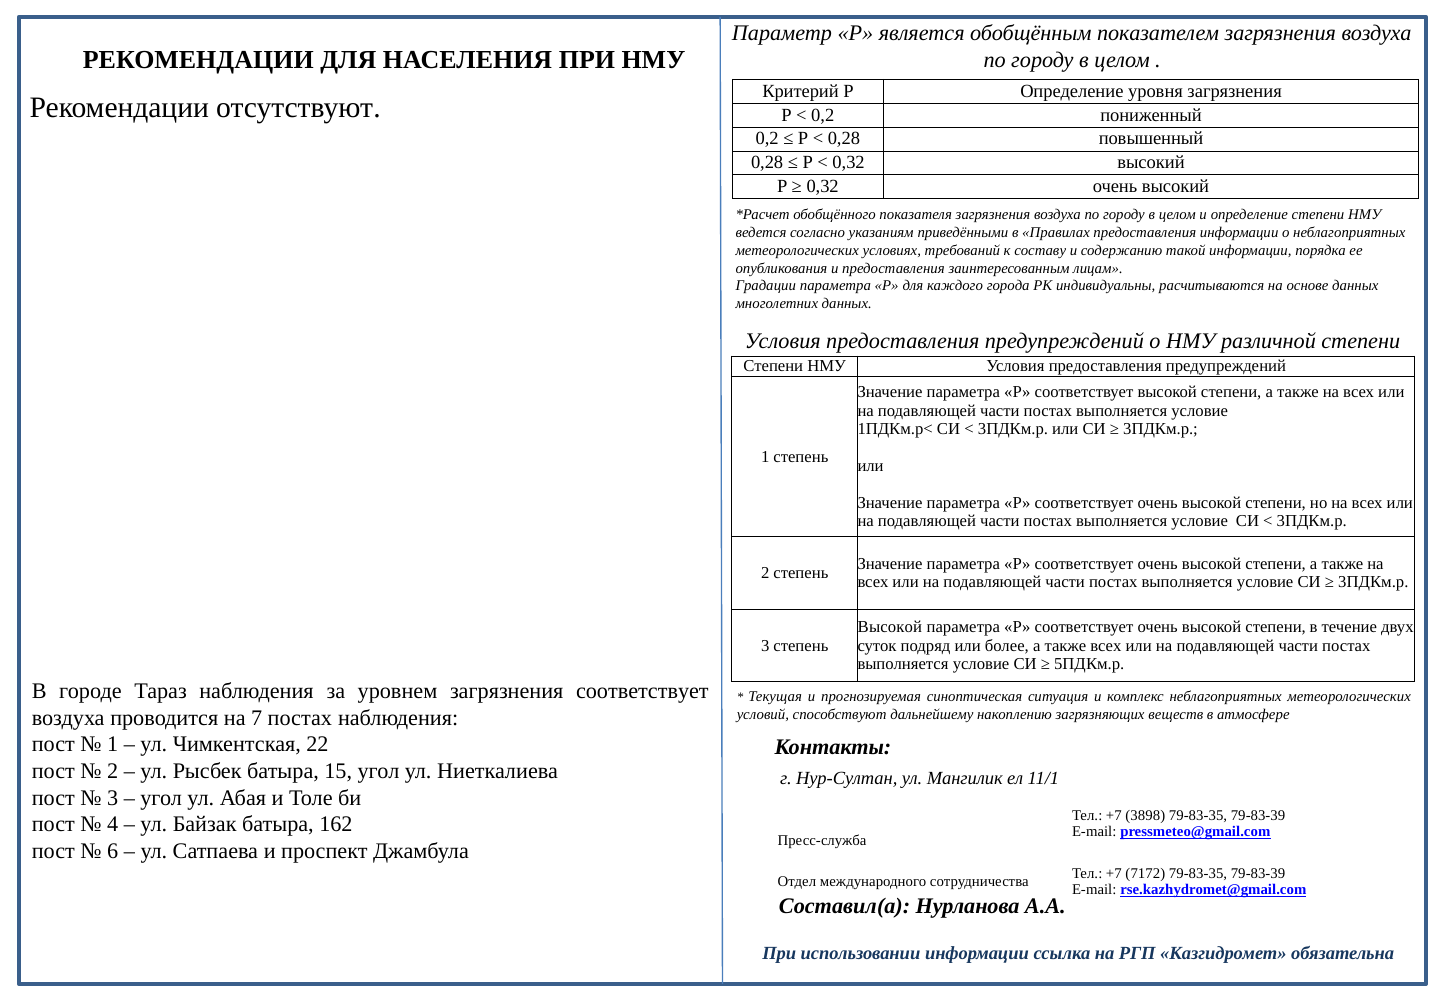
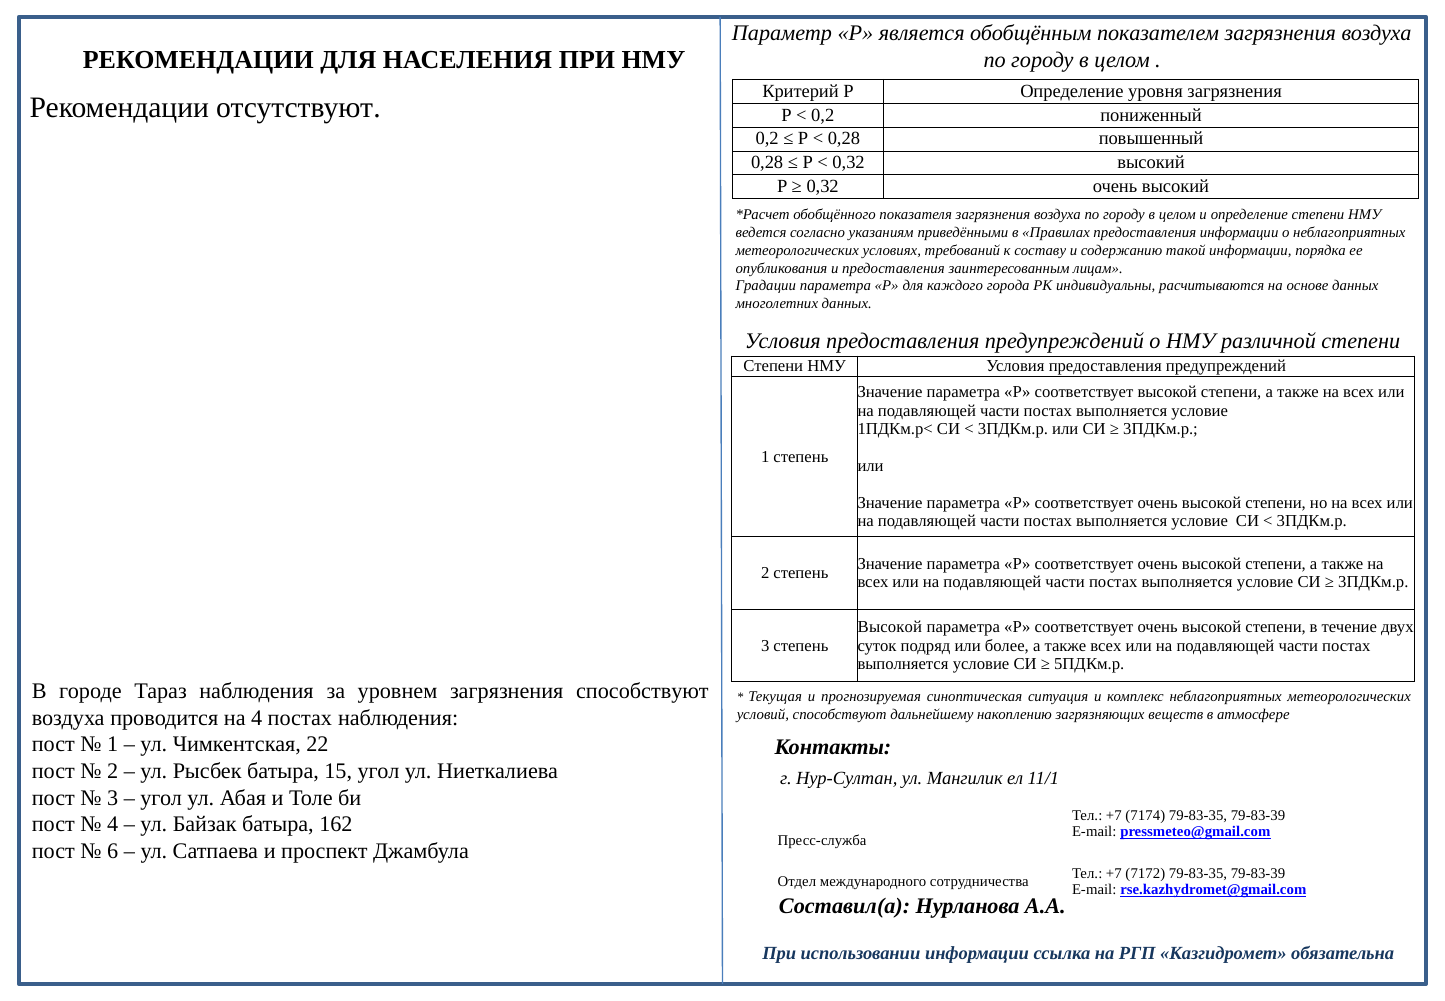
загрязнения соответствует: соответствует -> способствуют
на 7: 7 -> 4
3898: 3898 -> 7174
